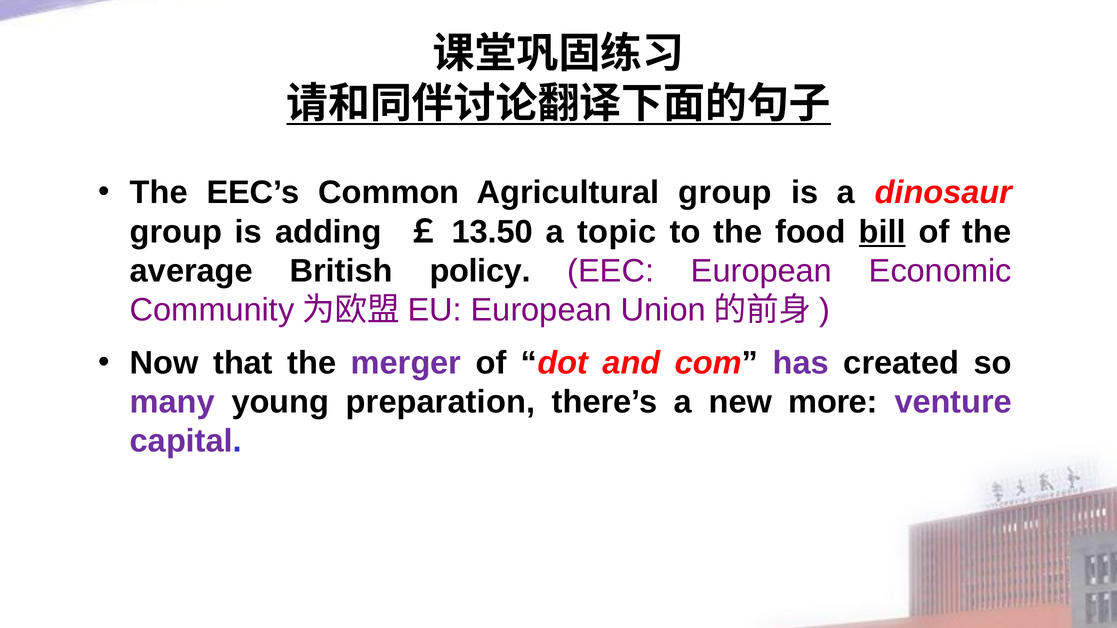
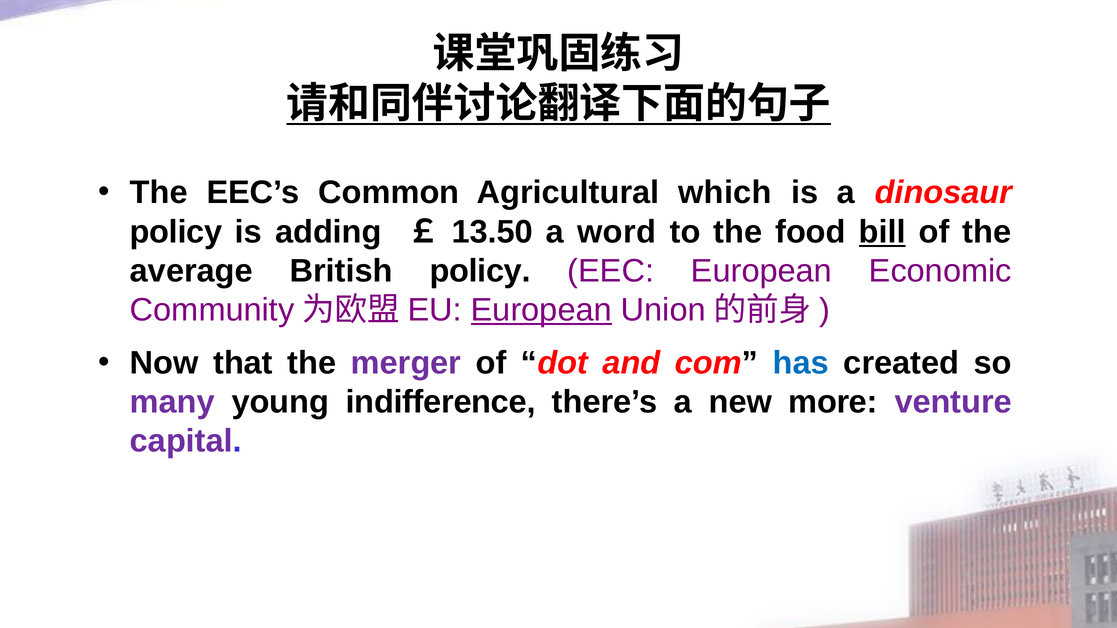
Agricultural group: group -> which
group at (176, 232): group -> policy
topic: topic -> word
European at (541, 310) underline: none -> present
has colour: purple -> blue
preparation: preparation -> indifference
